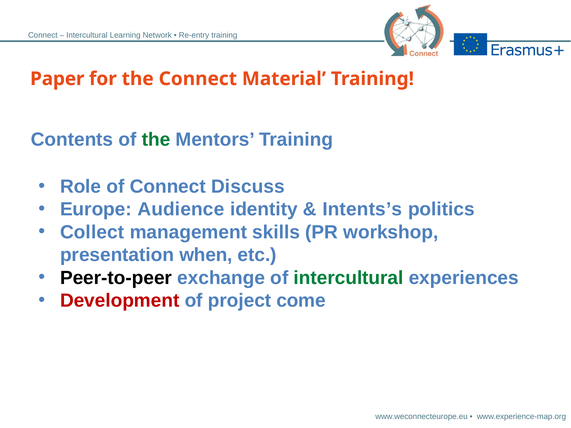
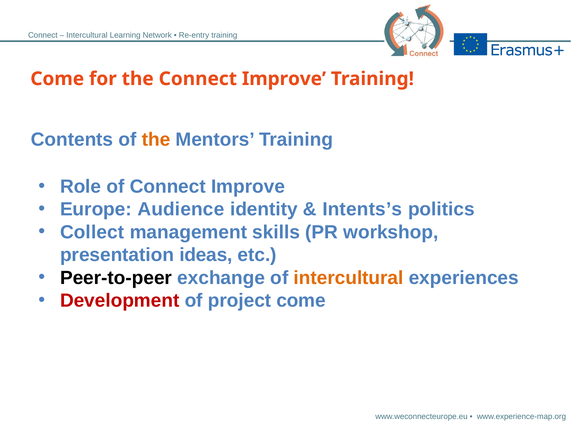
Paper at (57, 79): Paper -> Come
the Connect Material: Material -> Improve
the at (156, 140) colour: green -> orange
of Connect Discuss: Discuss -> Improve
when: when -> ideas
intercultural at (349, 278) colour: green -> orange
